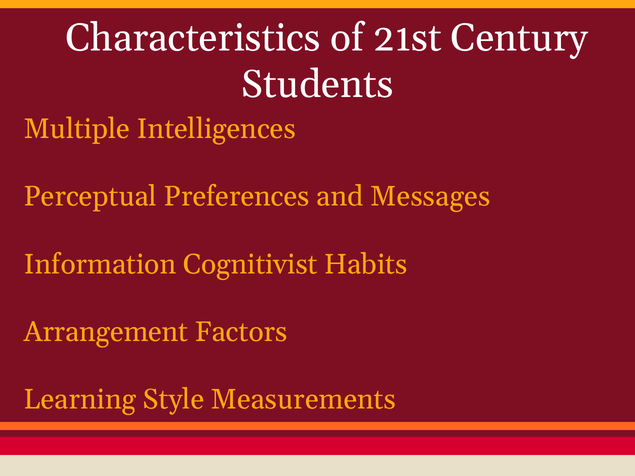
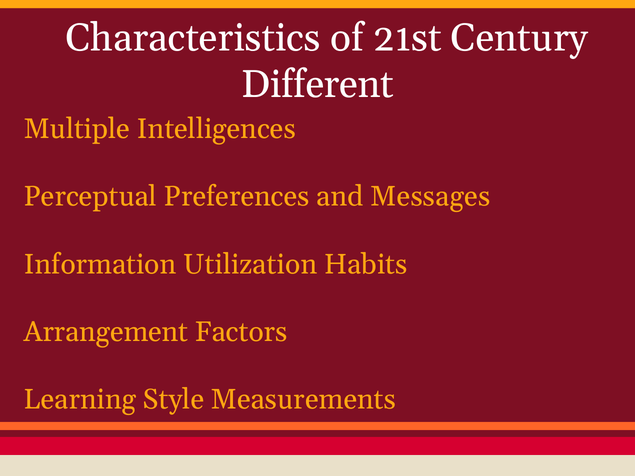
Students: Students -> Different
Cognitivist: Cognitivist -> Utilization
